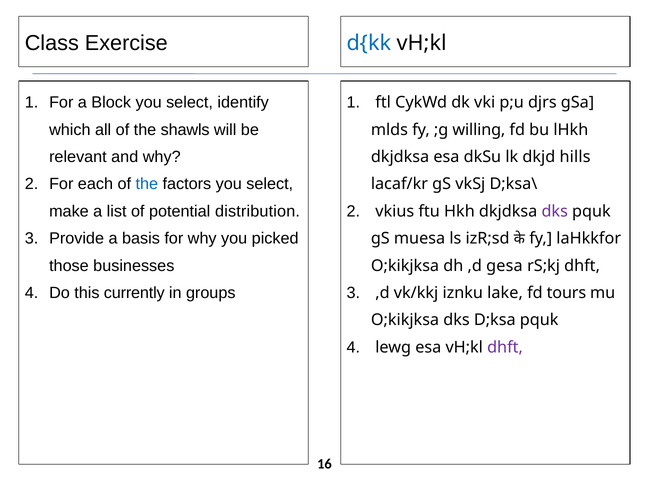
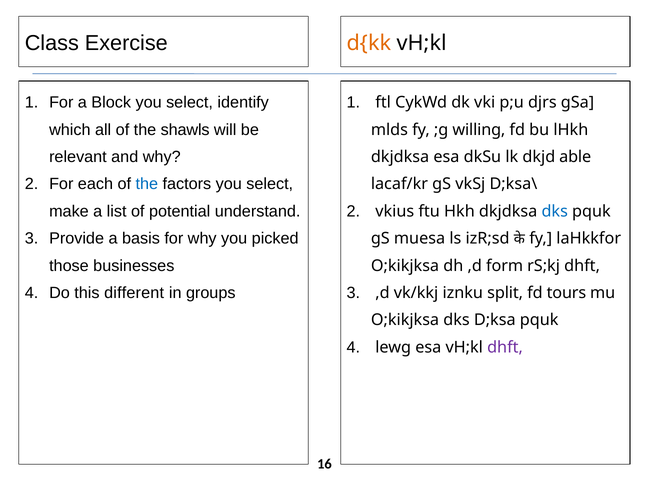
d{kk colour: blue -> orange
hills: hills -> able
distribution: distribution -> understand
dks at (555, 212) colour: purple -> blue
gesa: gesa -> form
currently: currently -> different
lake: lake -> split
